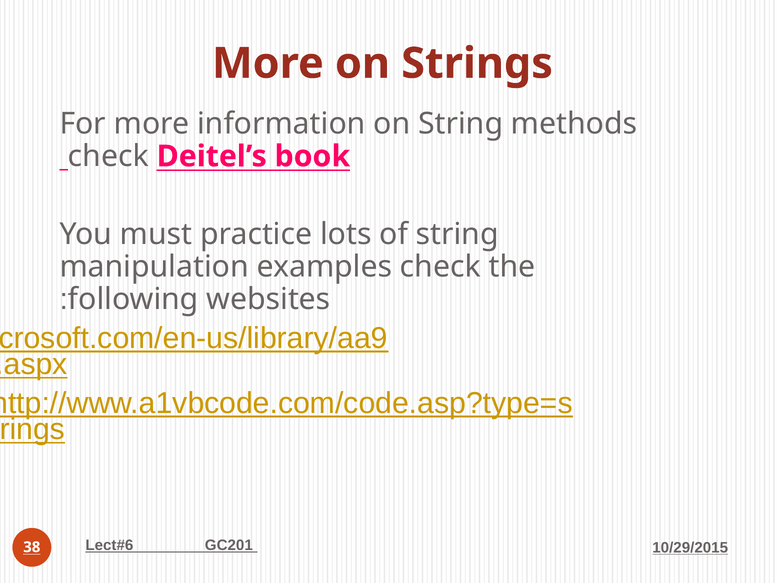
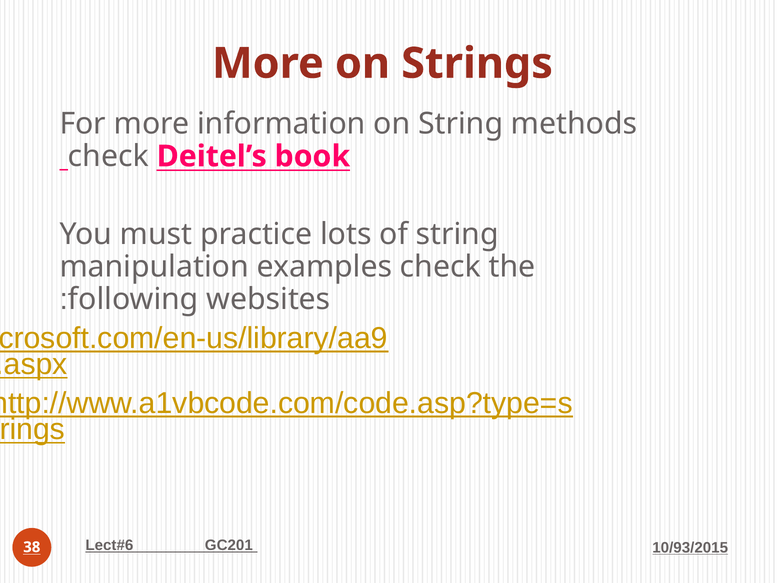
10/29/2015: 10/29/2015 -> 10/93/2015
